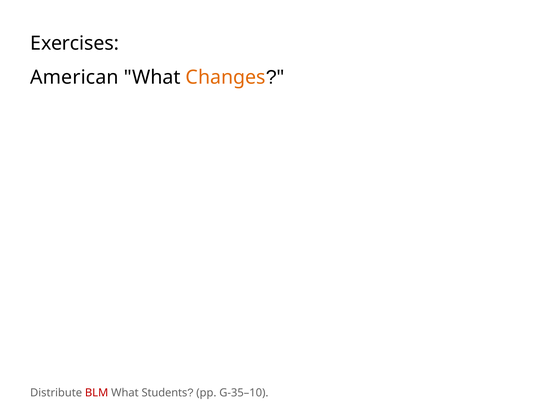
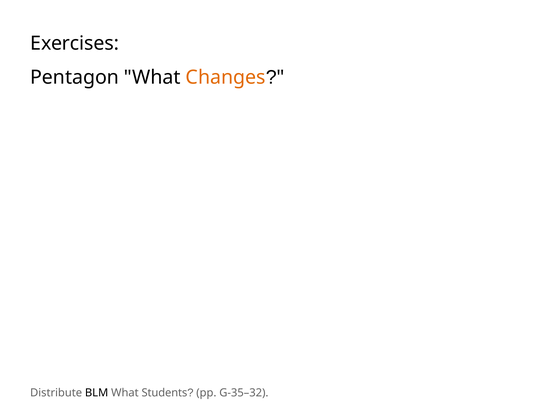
American: American -> Pentagon
BLM colour: red -> black
G-35–10: G-35–10 -> G-35–32
